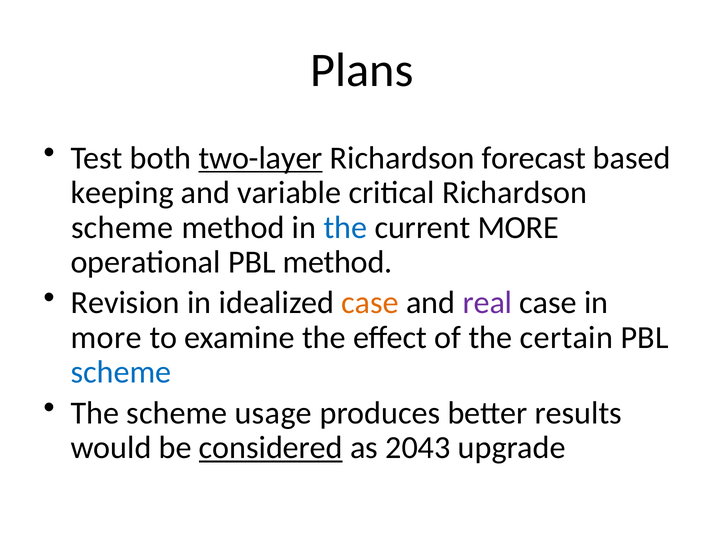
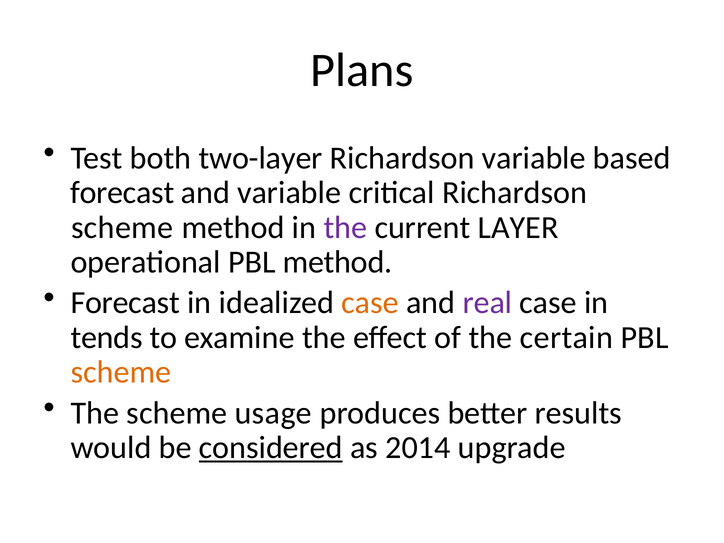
two-layer underline: present -> none
Richardson forecast: forecast -> variable
keeping at (122, 193): keeping -> forecast
the at (345, 227) colour: blue -> purple
current MORE: MORE -> LAYER
Revision at (125, 303): Revision -> Forecast
more at (106, 338): more -> tends
scheme at (121, 372) colour: blue -> orange
2043: 2043 -> 2014
